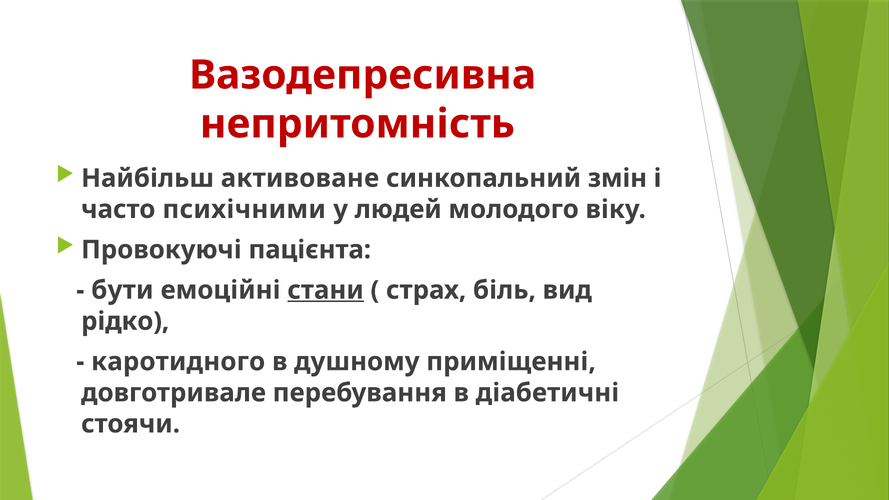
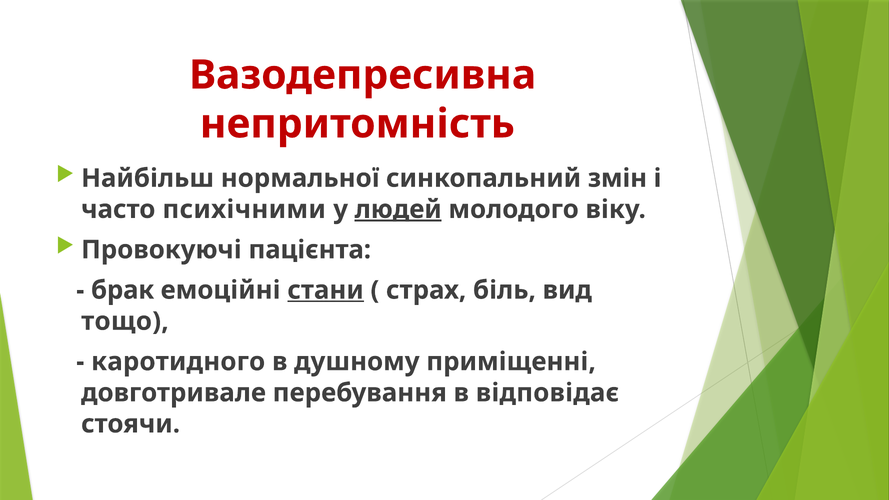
активоване: активоване -> нормальної
людей underline: none -> present
бути: бути -> брак
рідко: рідко -> тощо
діабетичні: діабетичні -> відповідає
